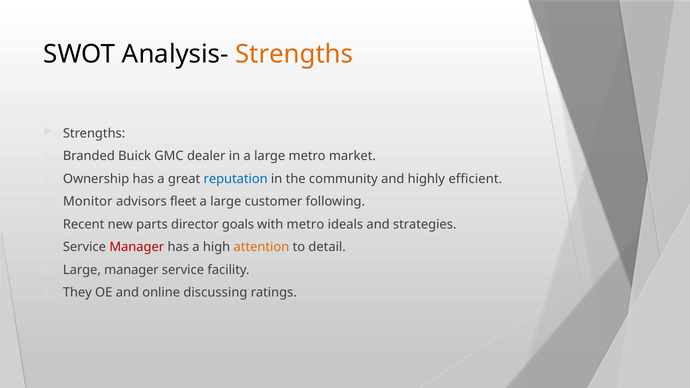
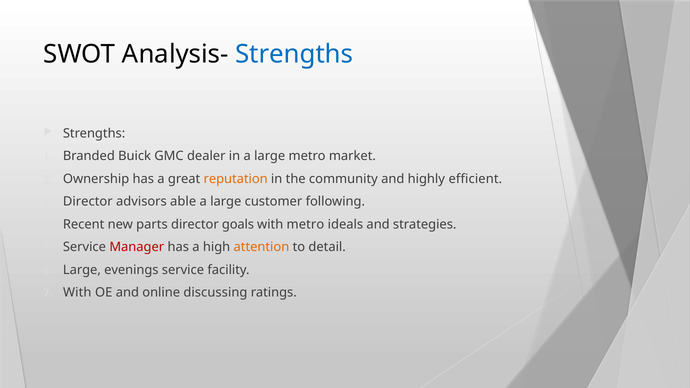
Strengths at (294, 54) colour: orange -> blue
reputation colour: blue -> orange
Monitor at (88, 202): Monitor -> Director
fleet: fleet -> able
Large manager: manager -> evenings
They at (77, 293): They -> With
